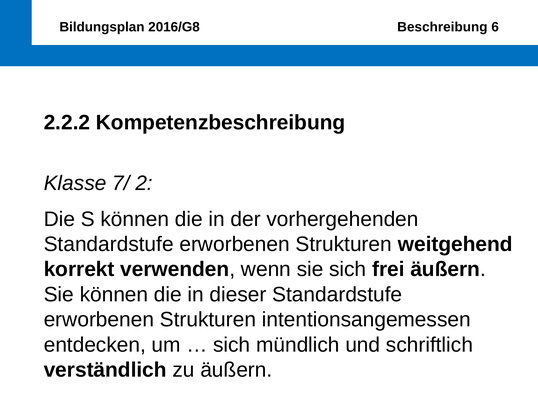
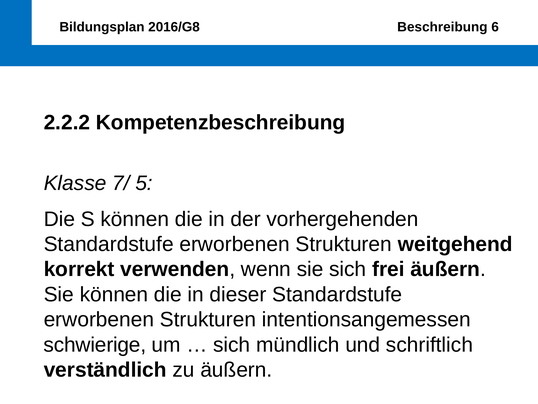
2: 2 -> 5
entdecken: entdecken -> schwierige
